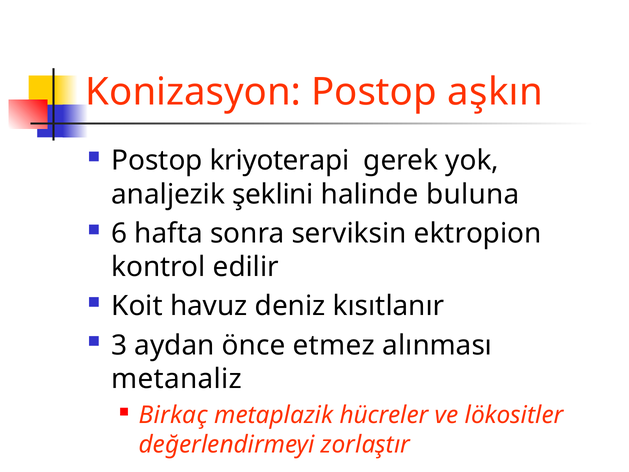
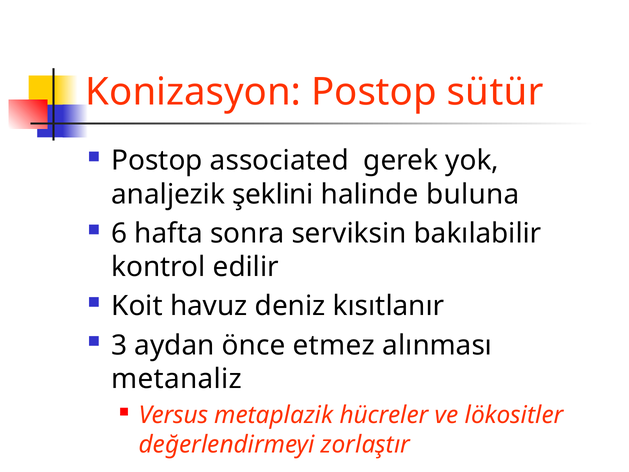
aşkın: aşkın -> sütür
kriyoterapi: kriyoterapi -> associated
ektropion: ektropion -> bakılabilir
Birkaç: Birkaç -> Versus
